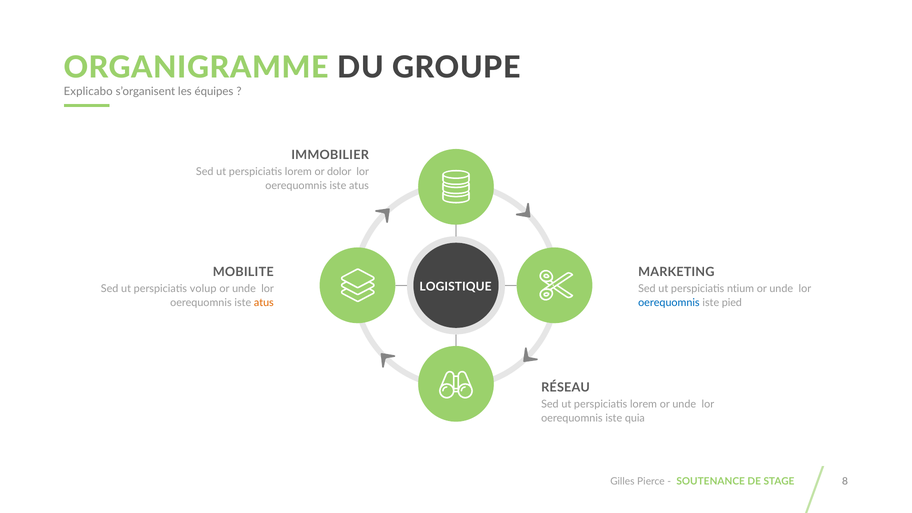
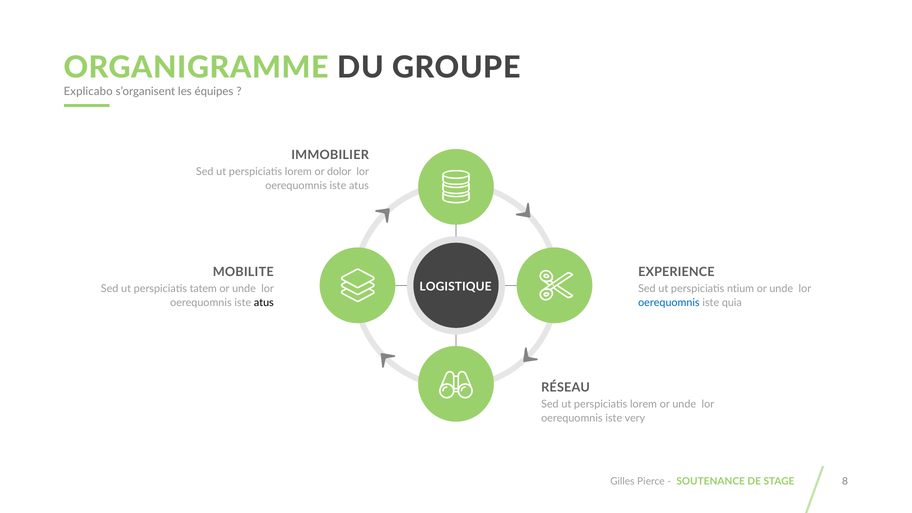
MARKETING: MARKETING -> EXPERIENCE
volup: volup -> tatem
atus at (264, 303) colour: orange -> black
pied: pied -> quia
quia: quia -> very
